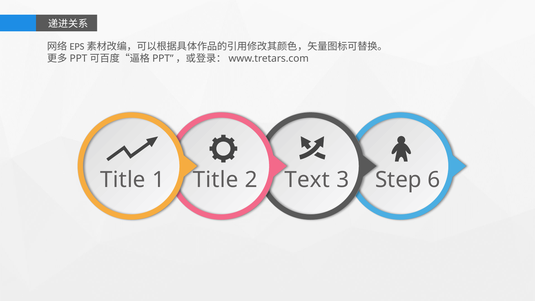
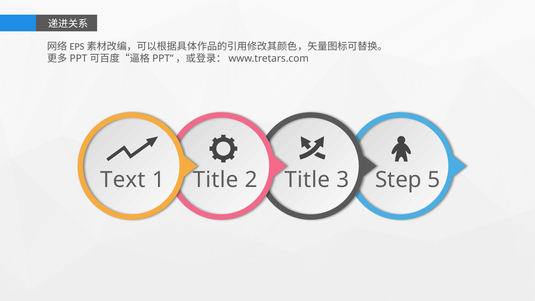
Title at (123, 180): Title -> Text
2 Text: Text -> Title
6: 6 -> 5
